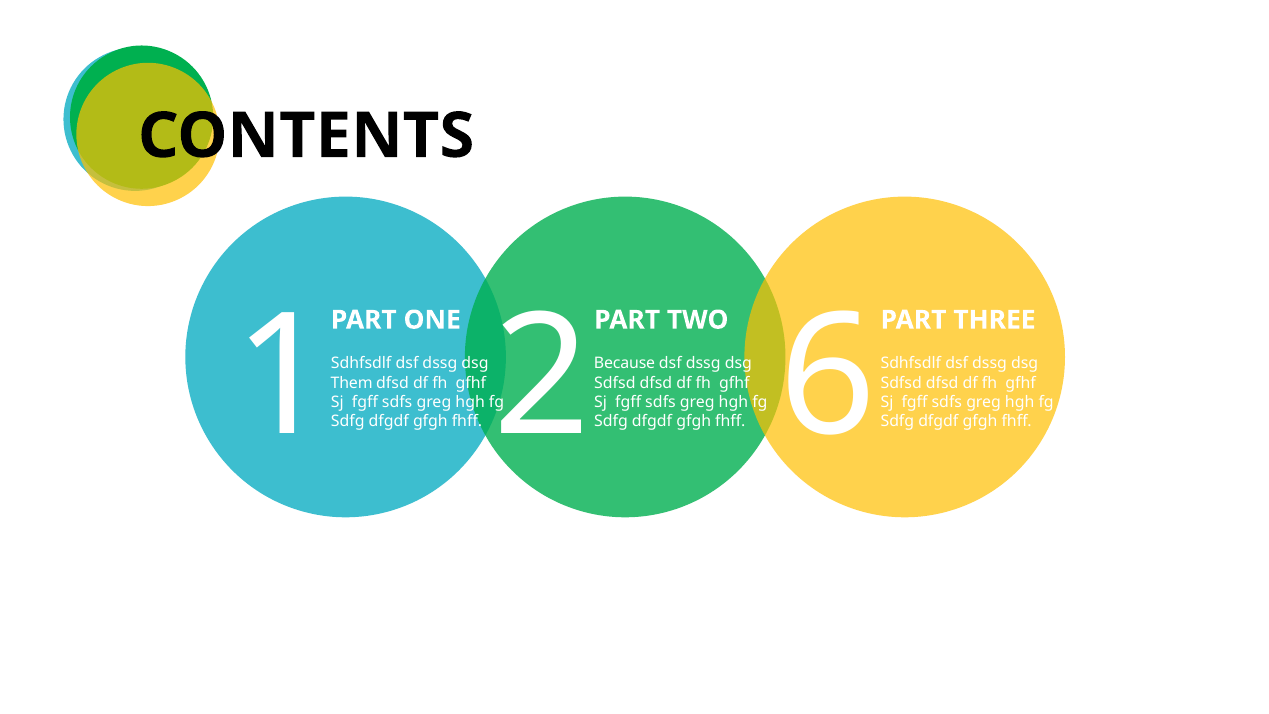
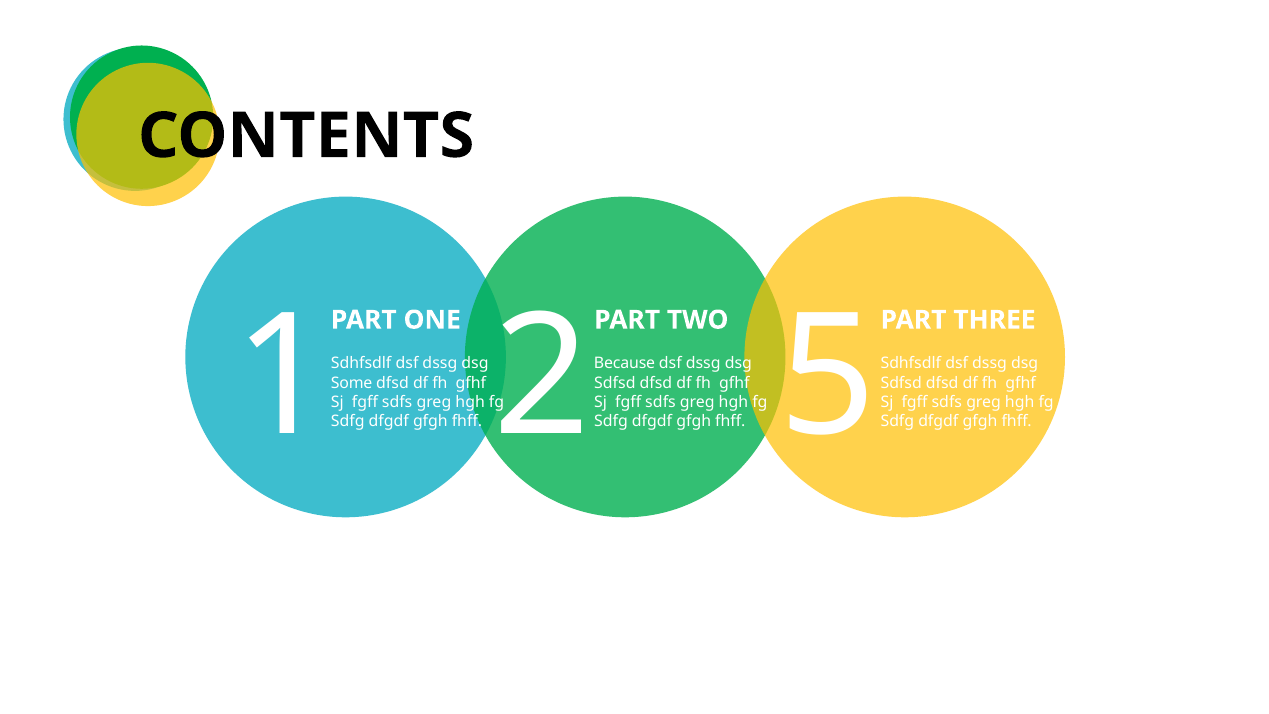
6: 6 -> 5
Them: Them -> Some
